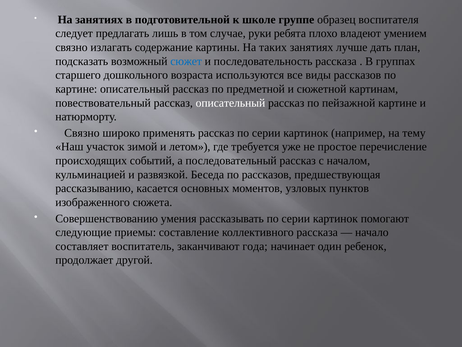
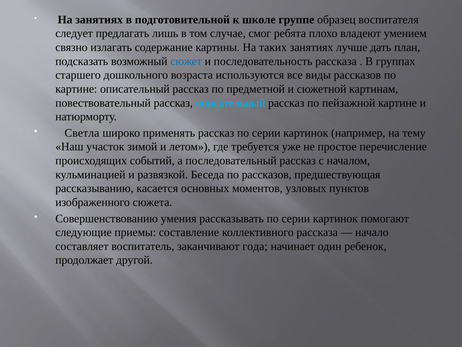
руки: руки -> смог
описательный at (230, 103) colour: white -> light blue
Связно at (82, 133): Связно -> Светла
